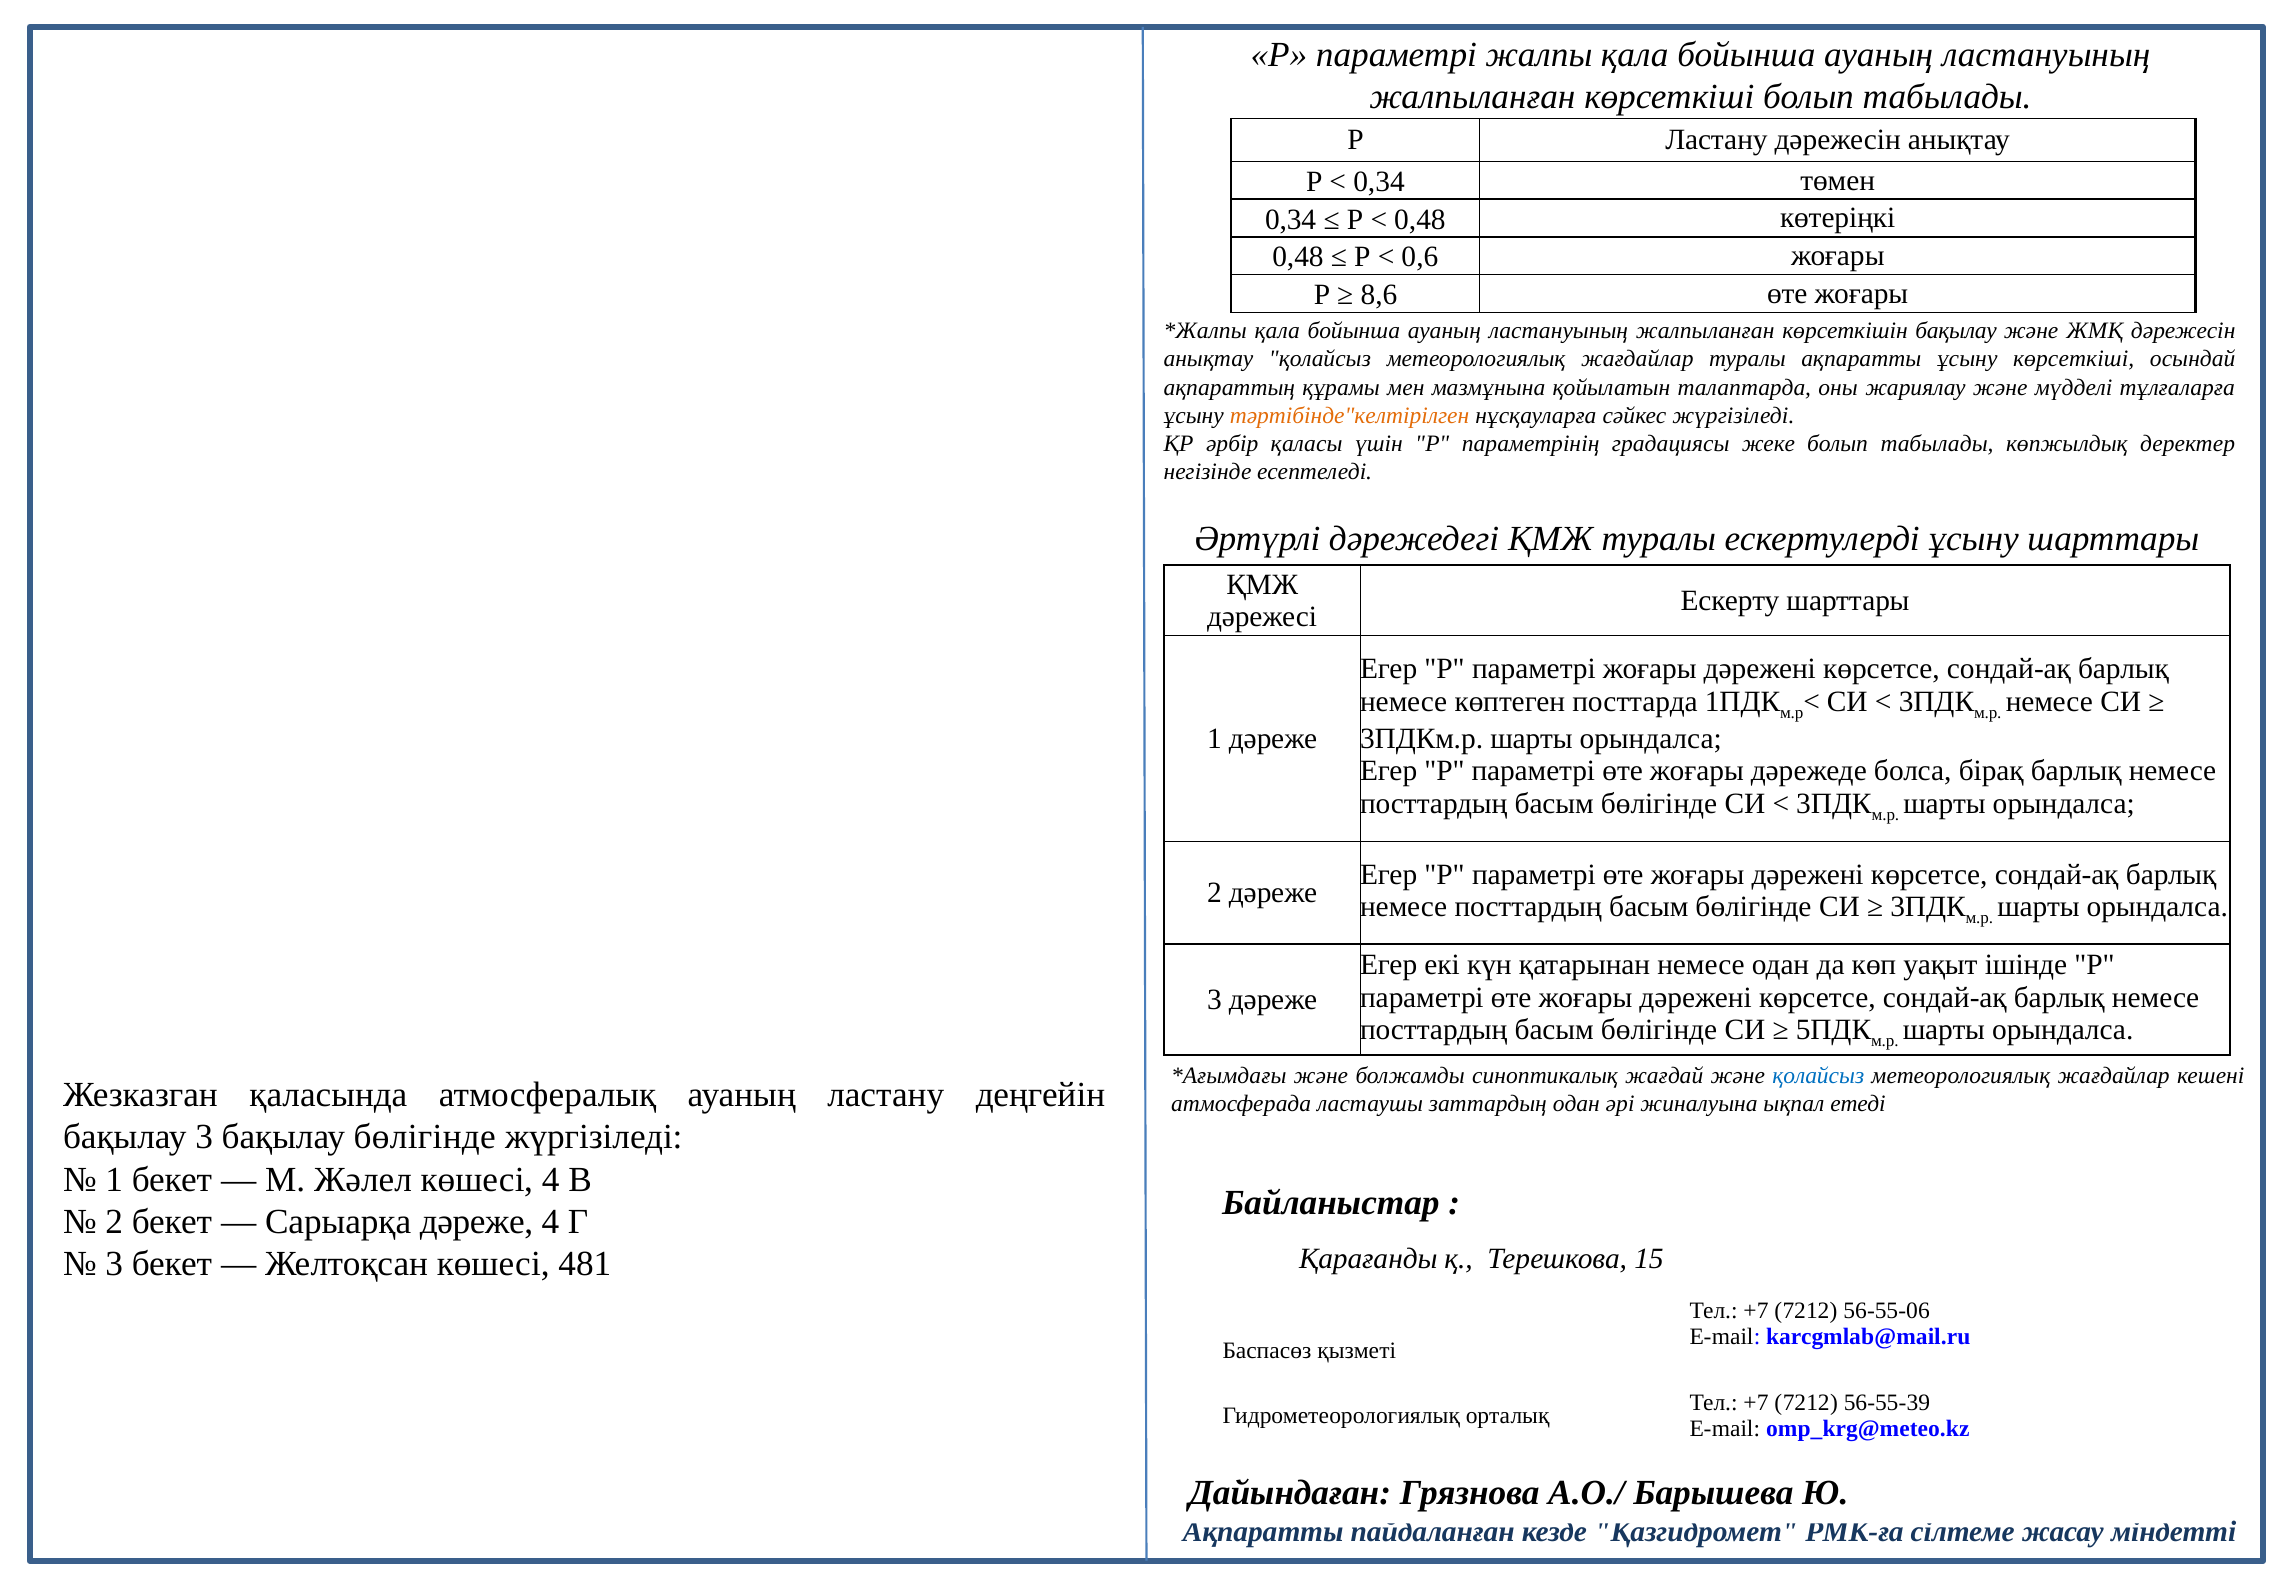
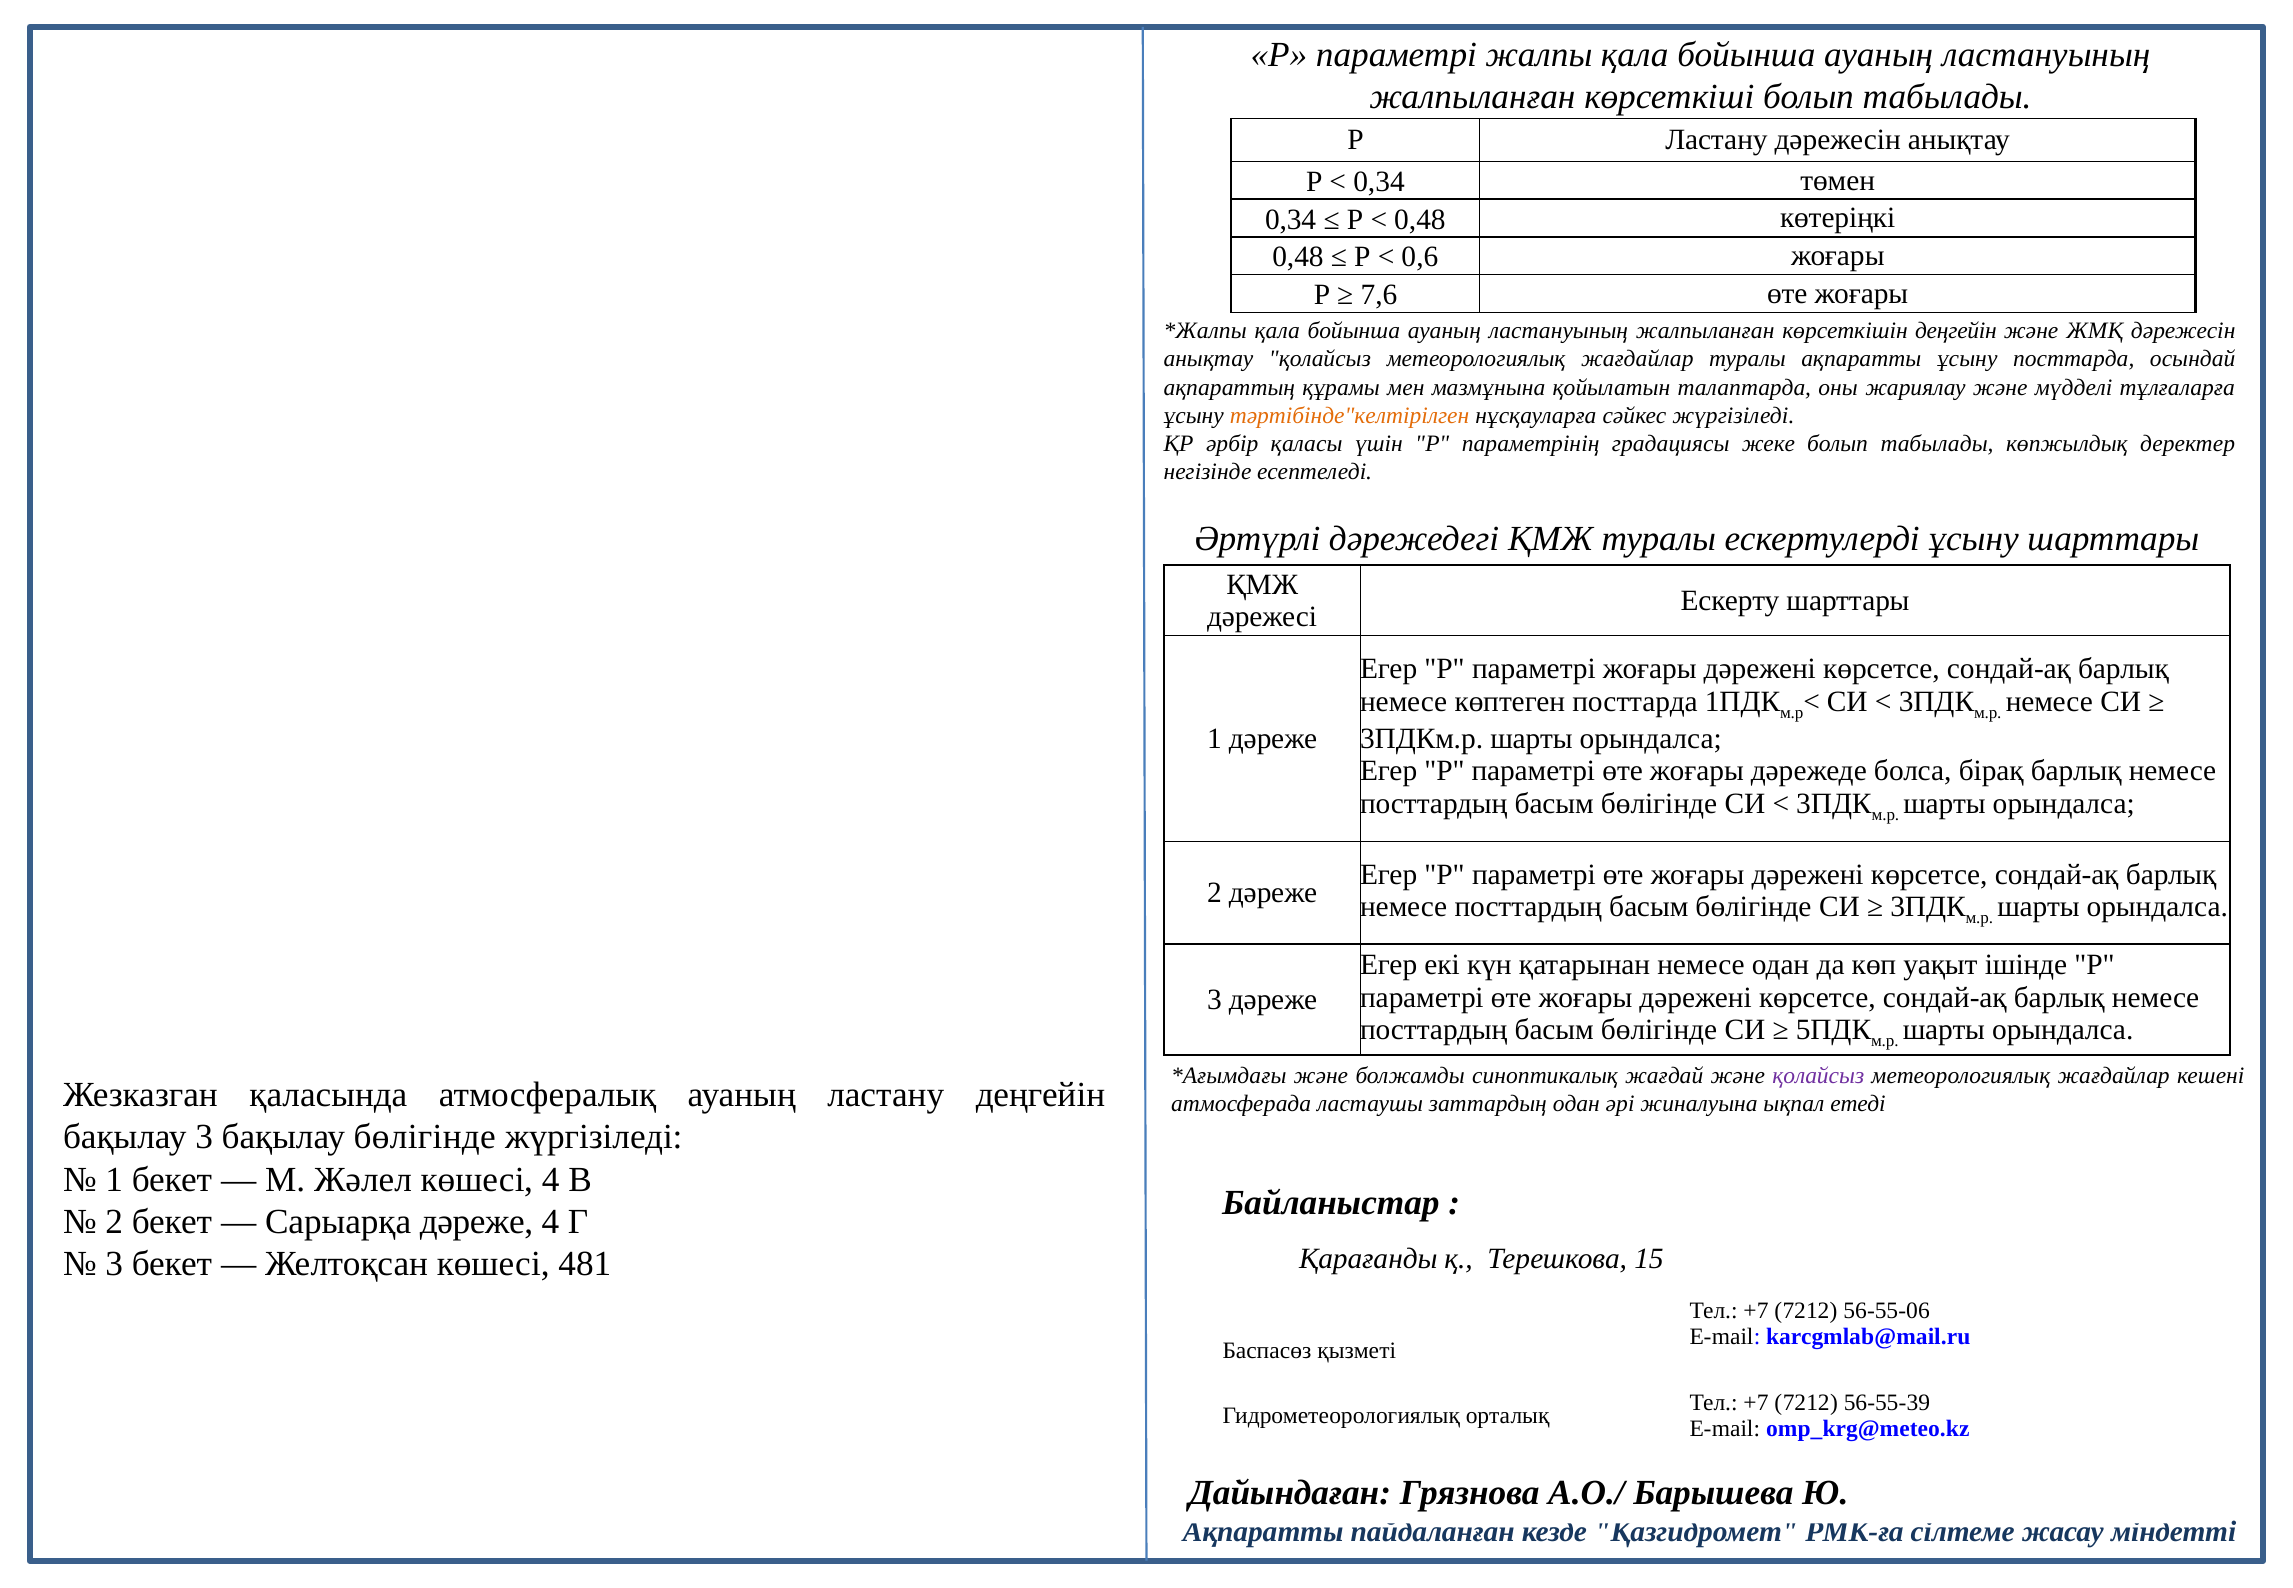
8,6: 8,6 -> 7,6
көрсеткішін бақылау: бақылау -> деңгейін
ұсыну көрсеткіші: көрсеткіші -> посттарда
қолайсыз at (1818, 1075) colour: blue -> purple
